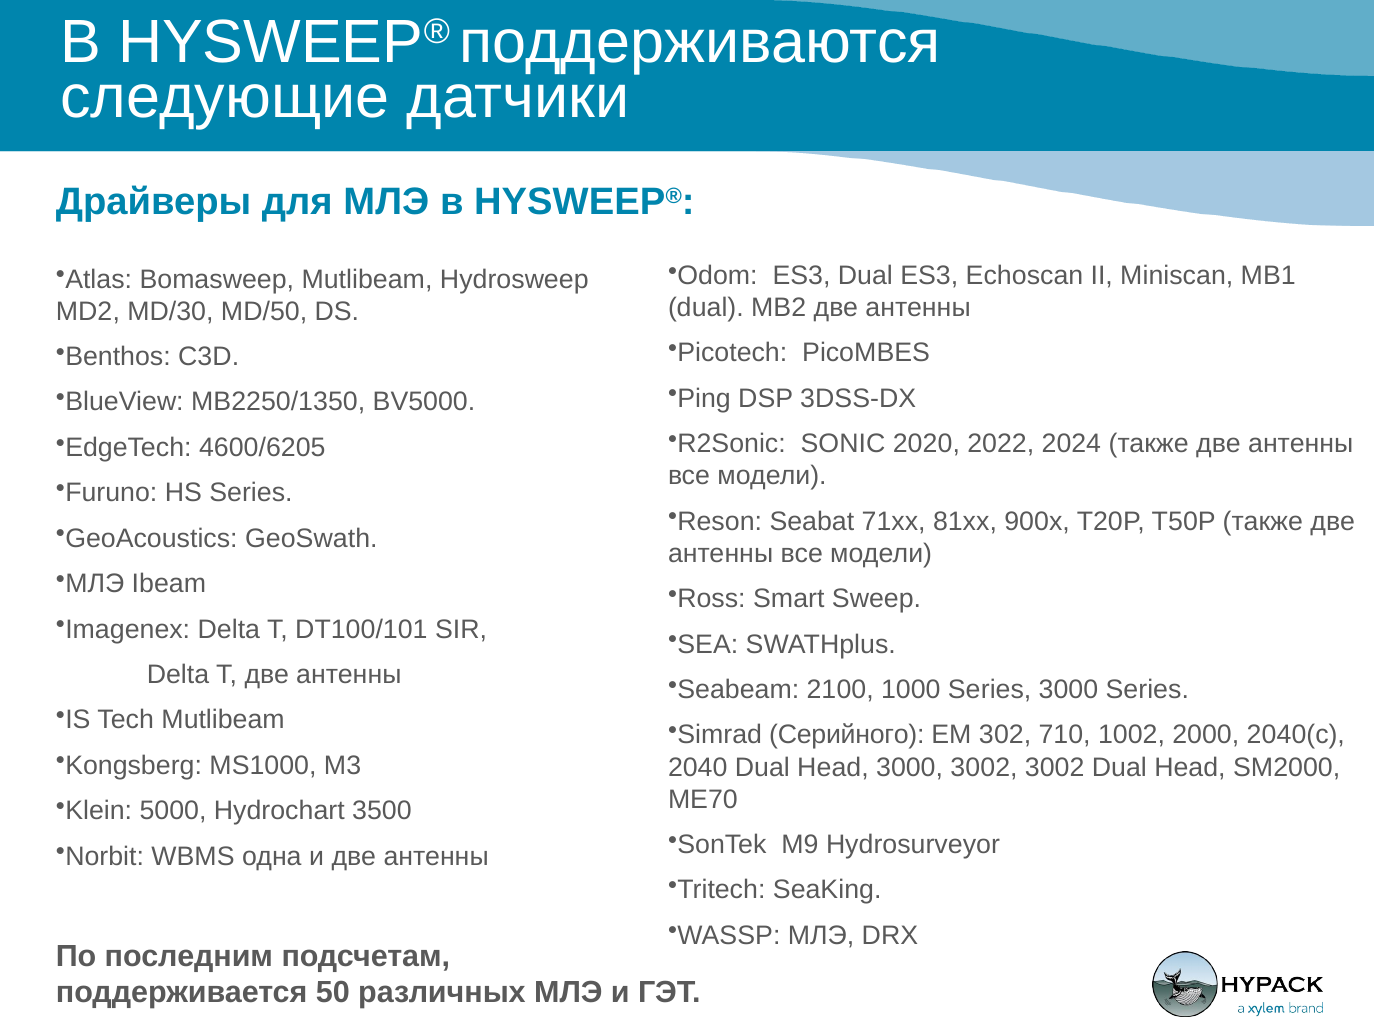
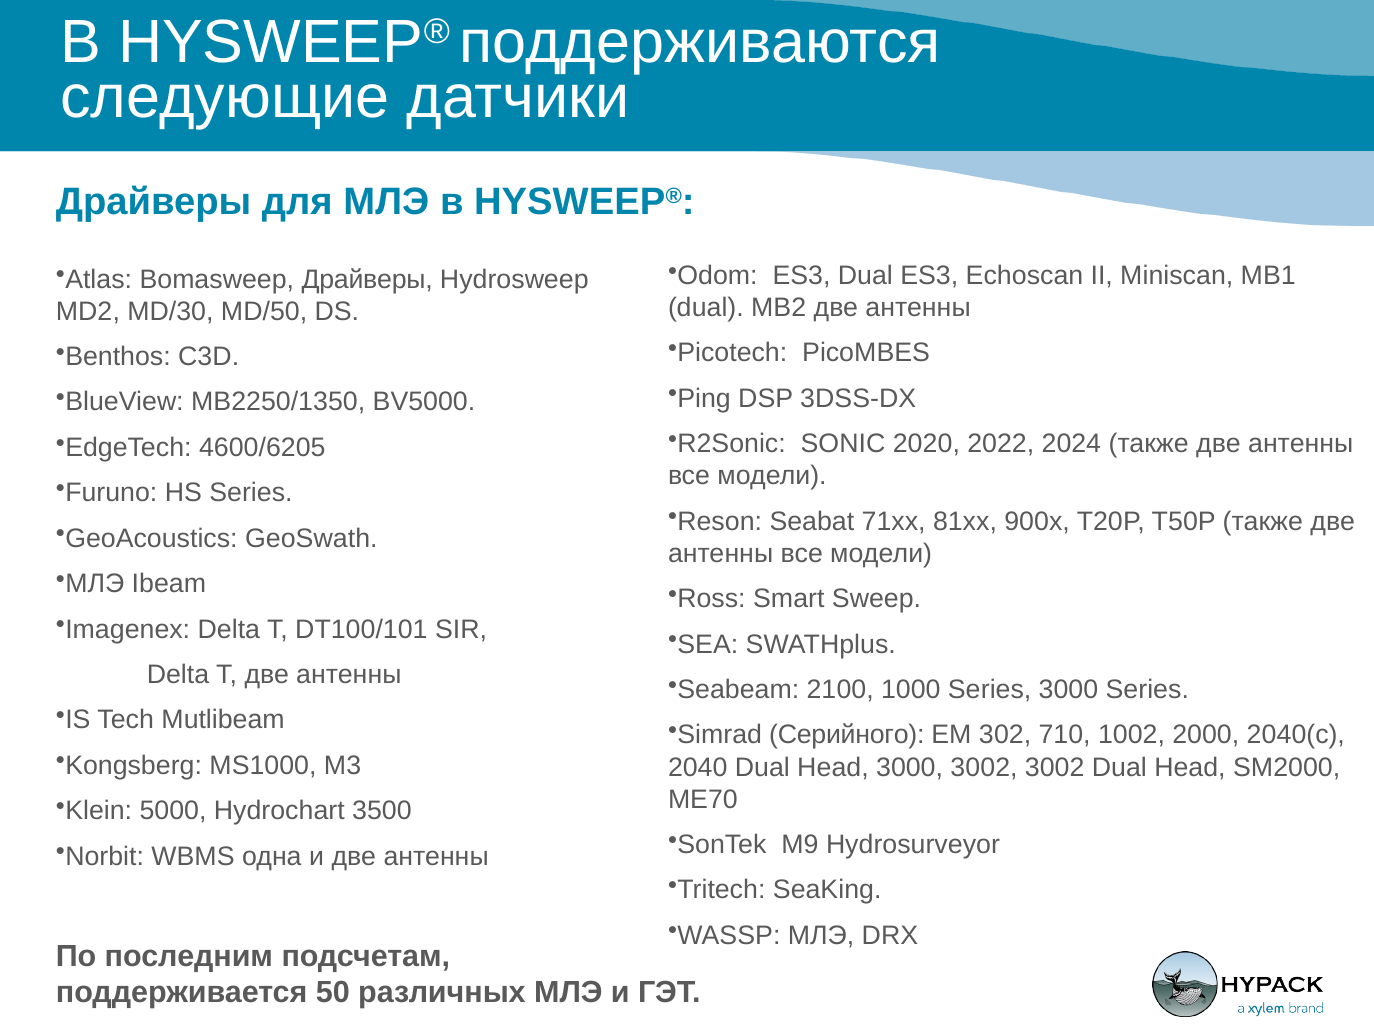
Bomasweep Mutlibeam: Mutlibeam -> Драйверы
